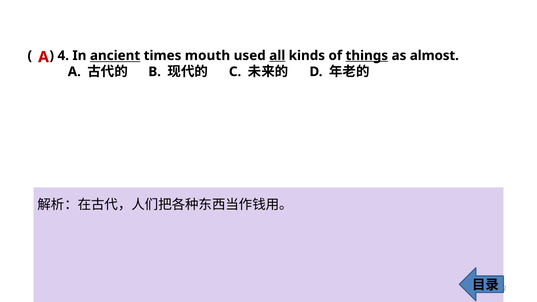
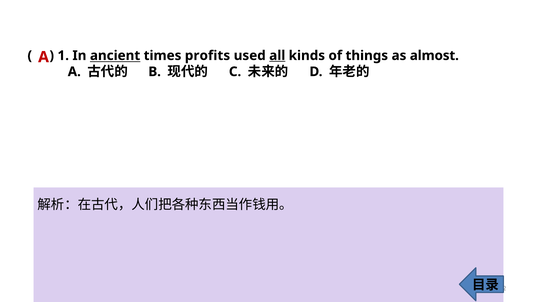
4: 4 -> 1
mouth: mouth -> profits
things underline: present -> none
